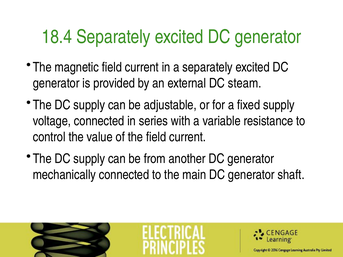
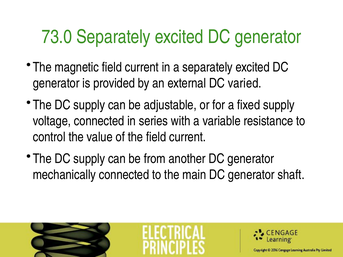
18.4: 18.4 -> 73.0
steam: steam -> varied
